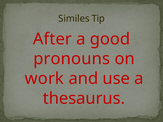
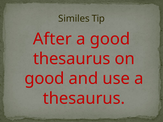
pronouns at (72, 59): pronouns -> thesaurus
work at (44, 79): work -> good
